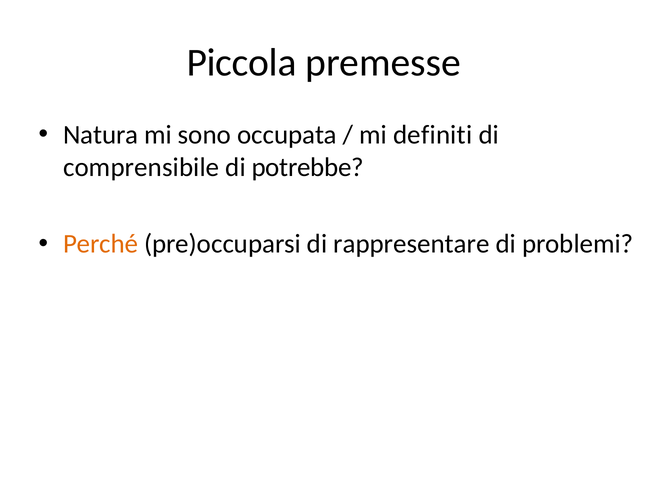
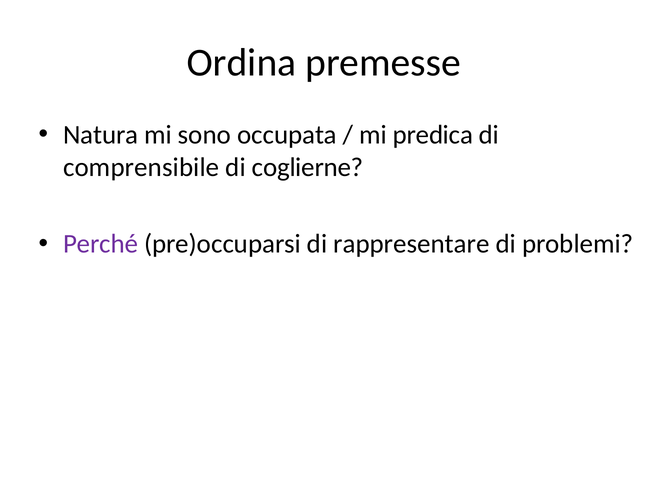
Piccola: Piccola -> Ordina
definiti: definiti -> predica
potrebbe: potrebbe -> coglierne
Perché colour: orange -> purple
